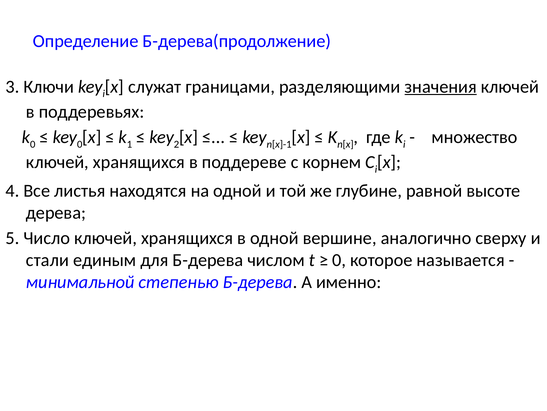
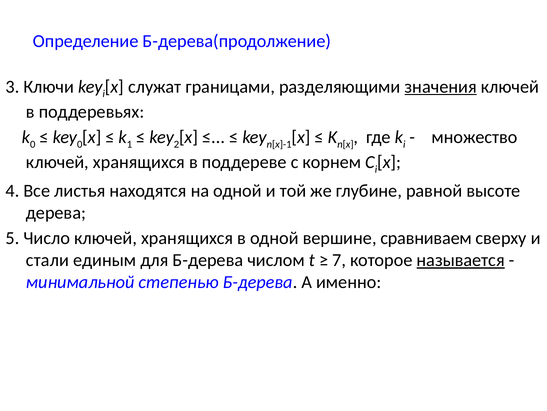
аналогично: аналогично -> сравниваем
0 at (339, 260): 0 -> 7
называется underline: none -> present
